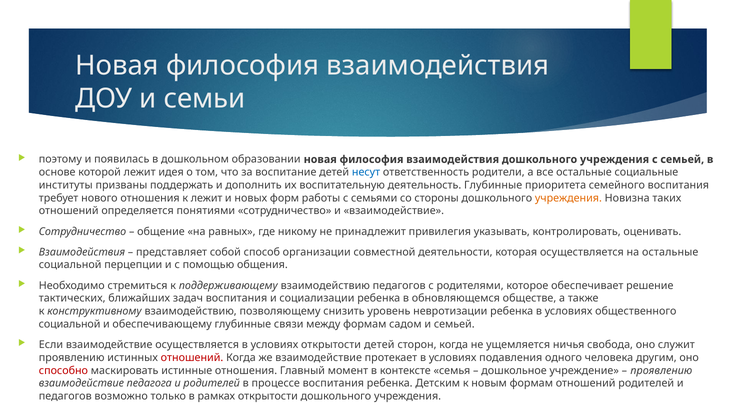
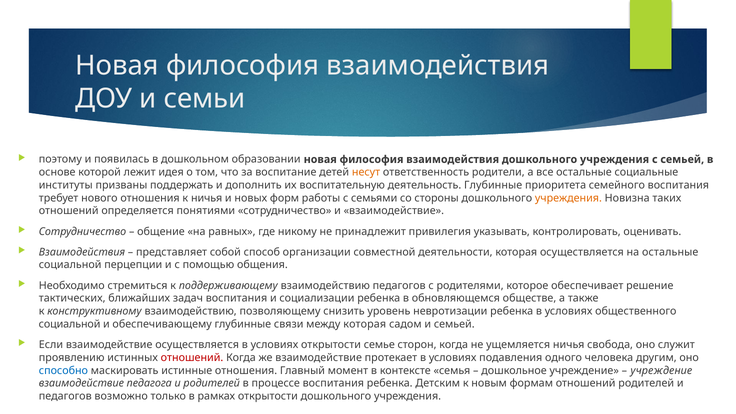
несут colour: blue -> orange
к лежит: лежит -> ничья
между формам: формам -> которая
открытости детей: детей -> семье
способно colour: red -> blue
проявлению at (661, 370): проявлению -> учреждение
